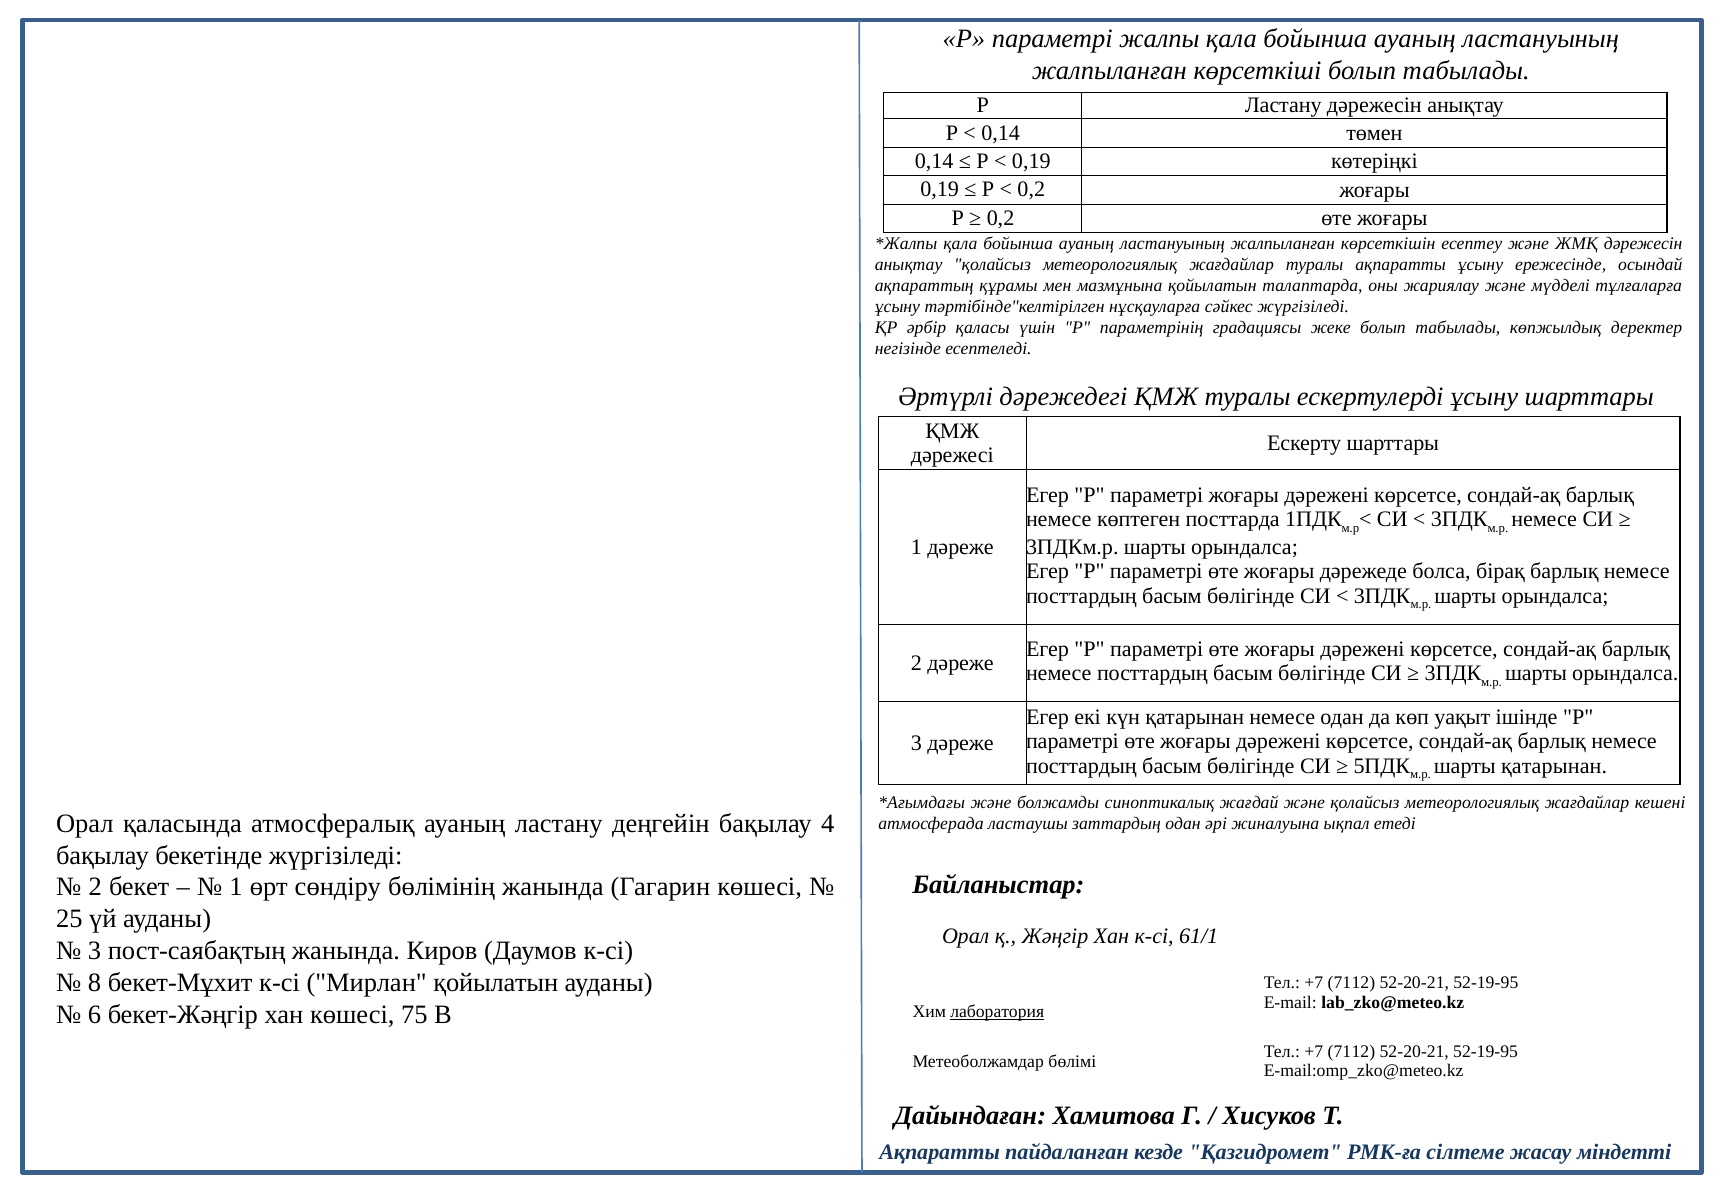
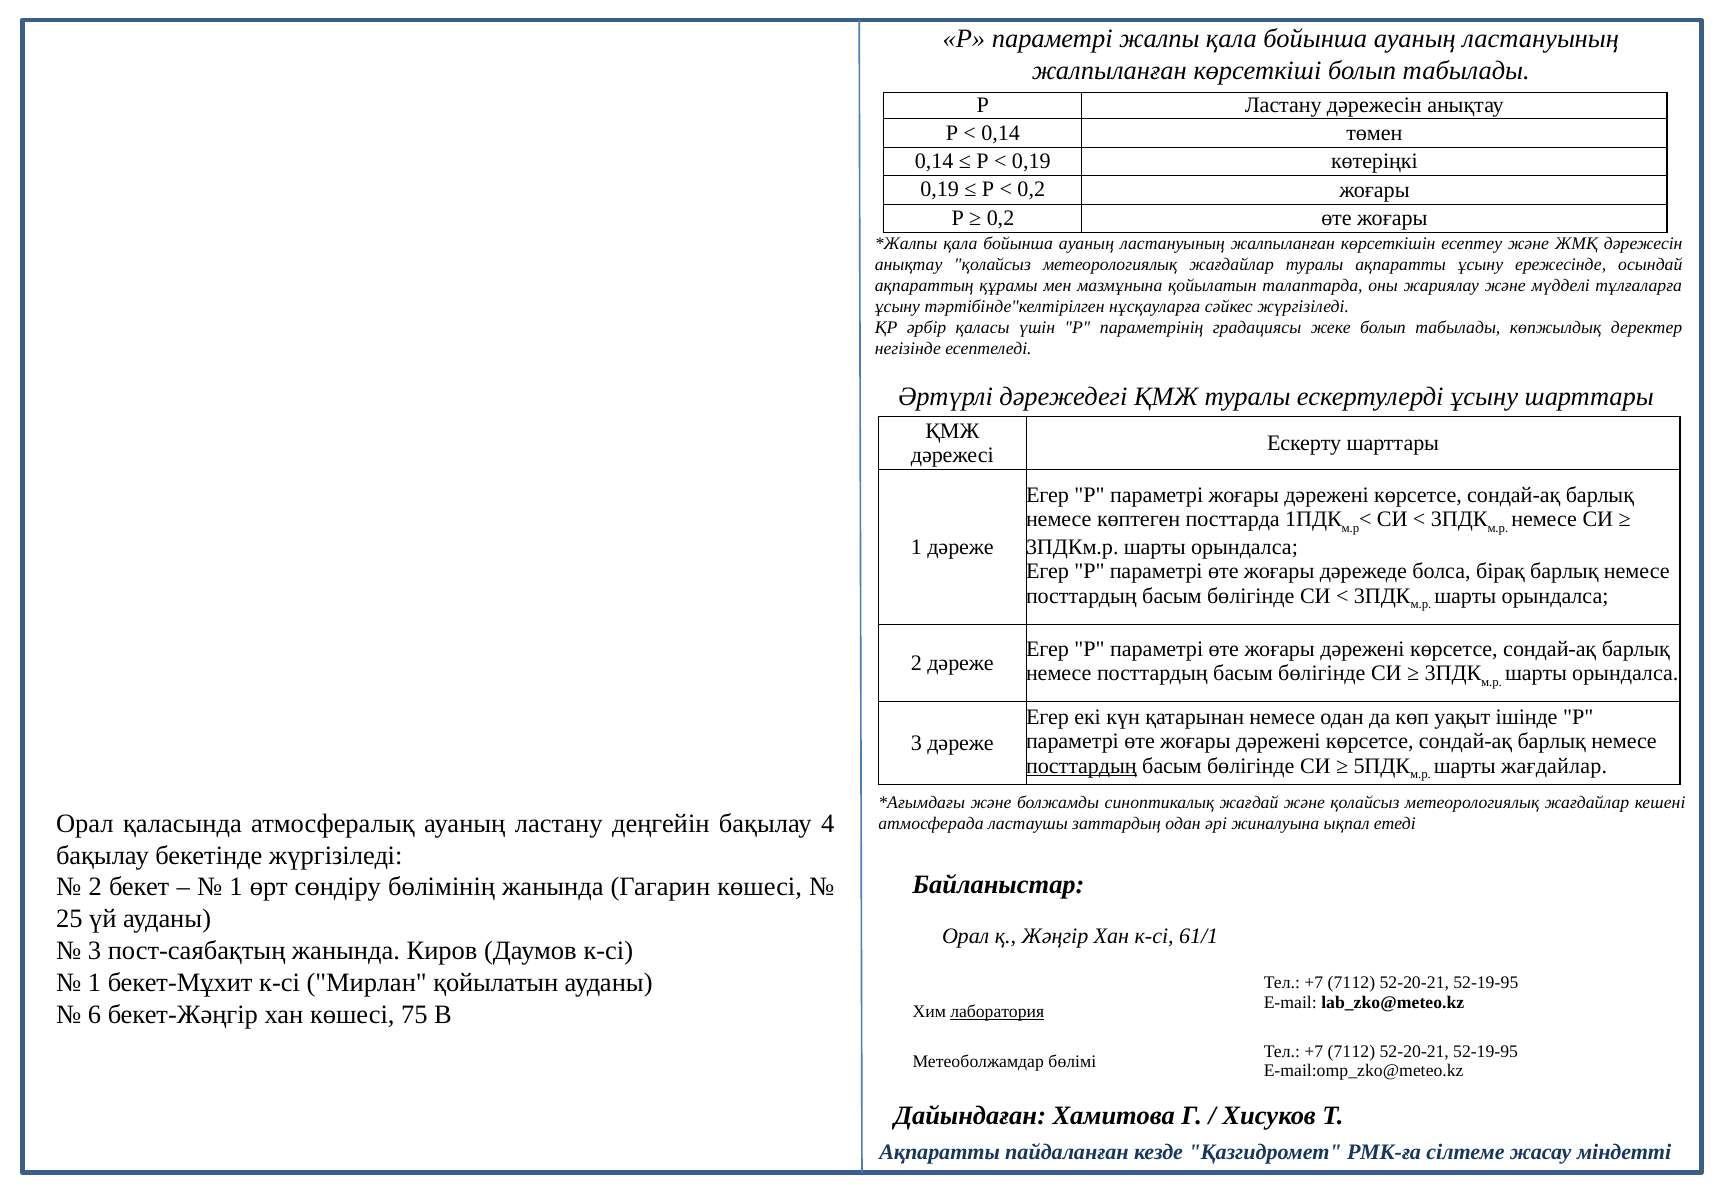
посттардың at (1081, 766) underline: none -> present
шарты қатарынан: қатарынан -> жағдайлар
8 at (95, 983): 8 -> 1
